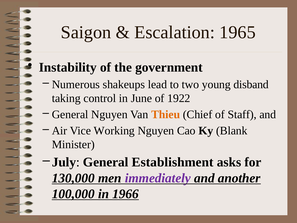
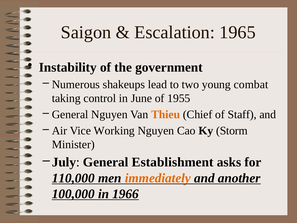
disband: disband -> combat
1922: 1922 -> 1955
Blank: Blank -> Storm
130,000: 130,000 -> 110,000
immediately colour: purple -> orange
